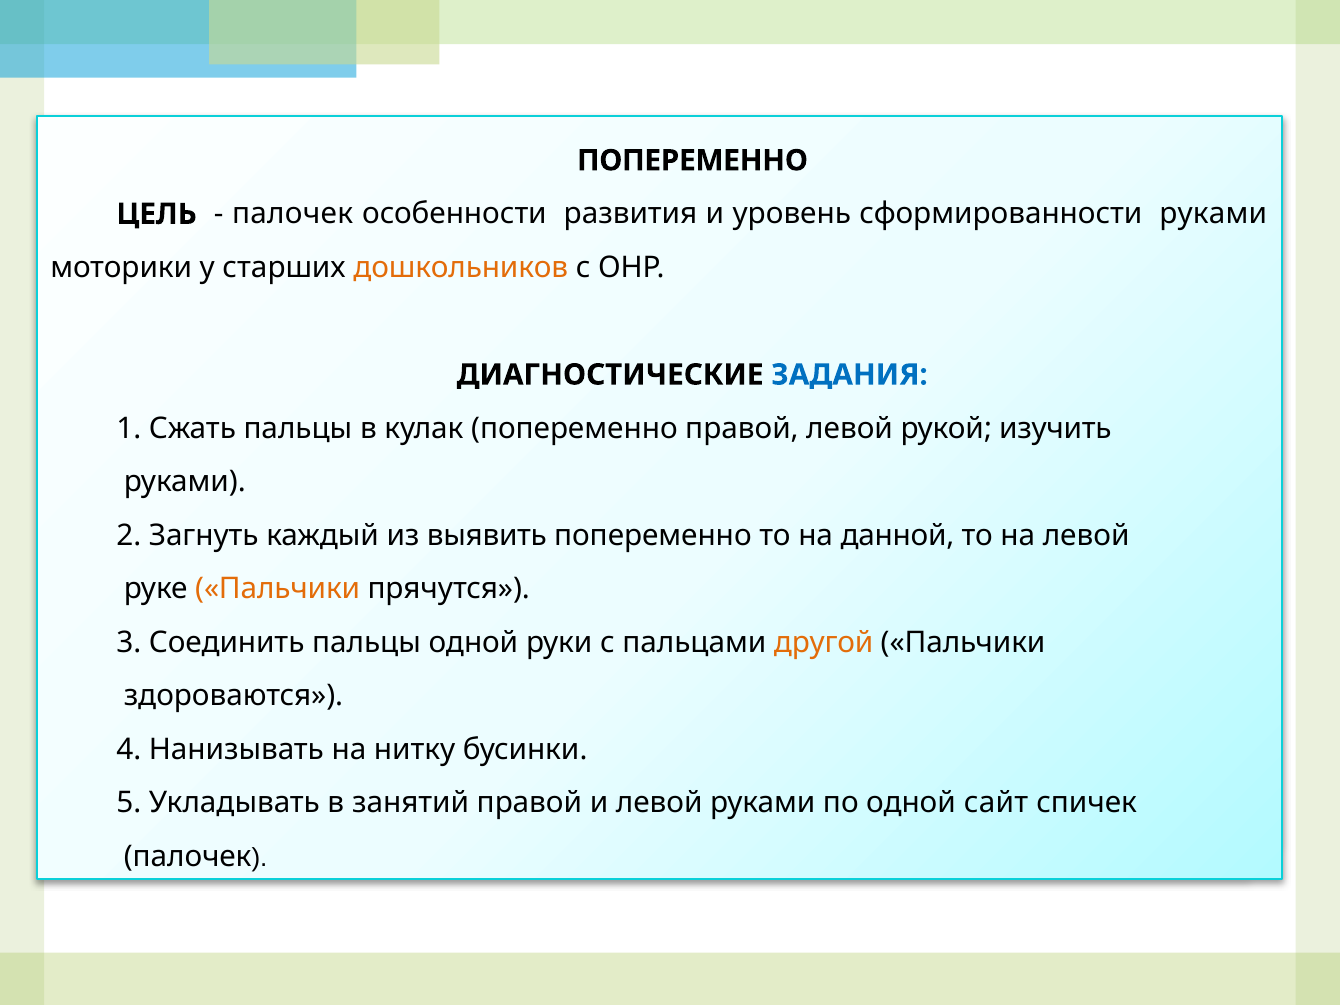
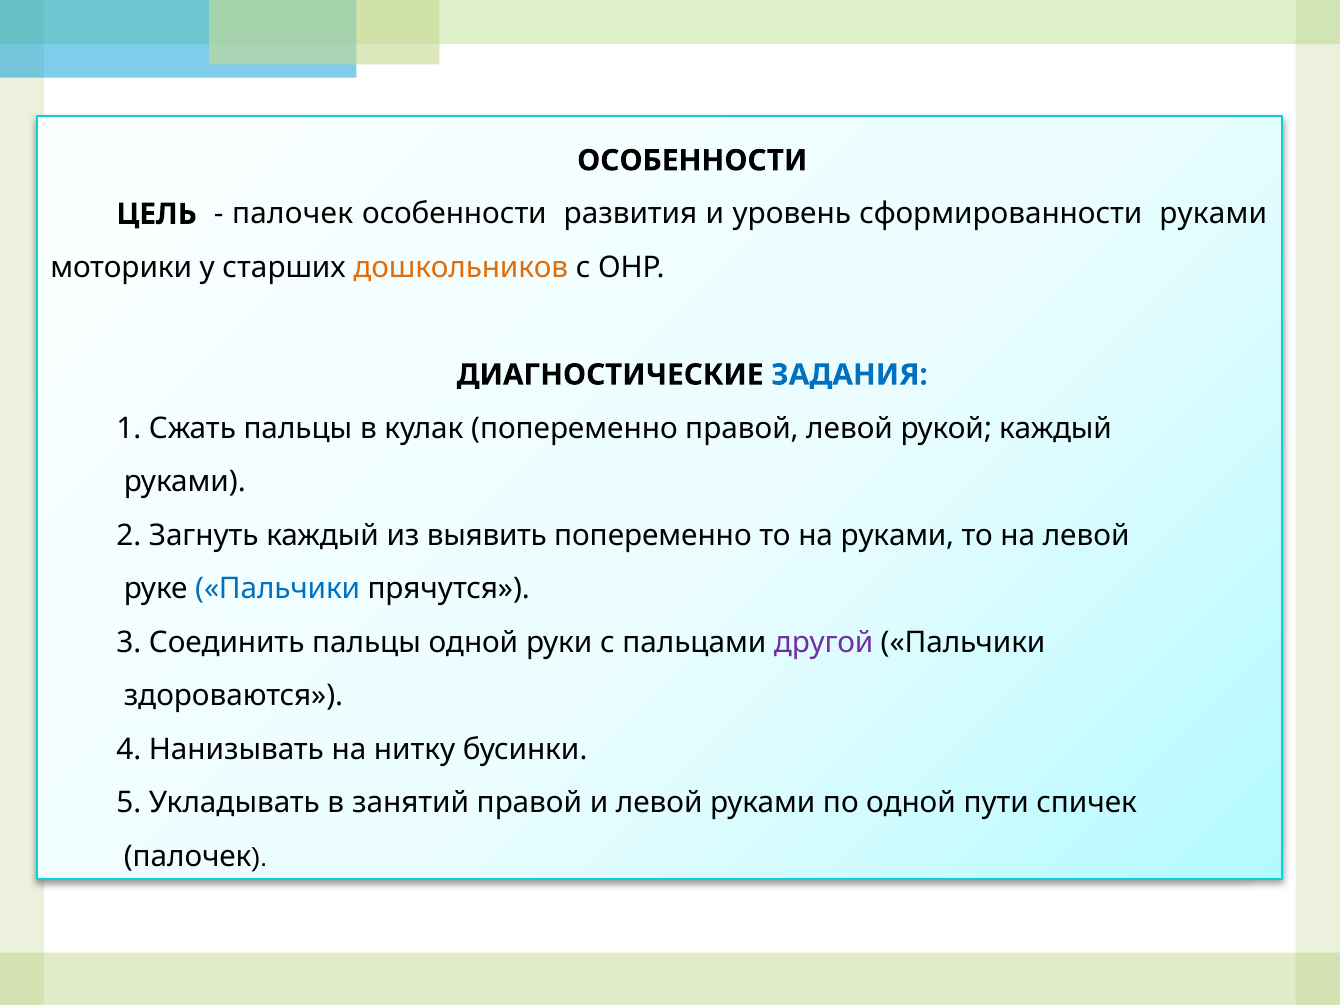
ПОПЕРЕМЕННО at (692, 161): ПОПЕРЕМЕННО -> ОСОБЕННОСТИ
рукой изучить: изучить -> каждый
на данной: данной -> руками
Пальчики at (278, 589) colour: orange -> blue
другой colour: orange -> purple
сайт: сайт -> пути
